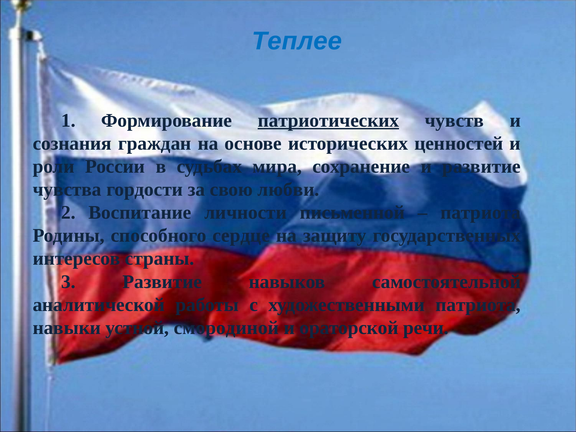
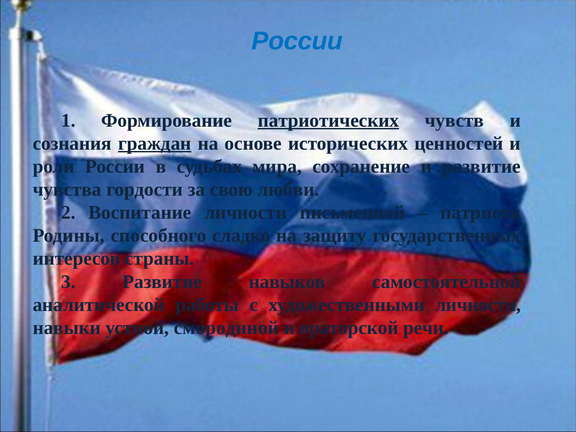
Теплее at (297, 41): Теплее -> России
граждан underline: none -> present
сердце: сердце -> сладко
художественными патриота: патриота -> личности
